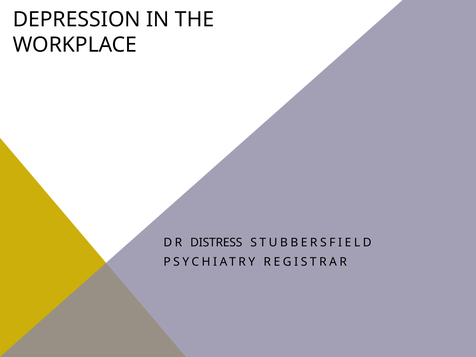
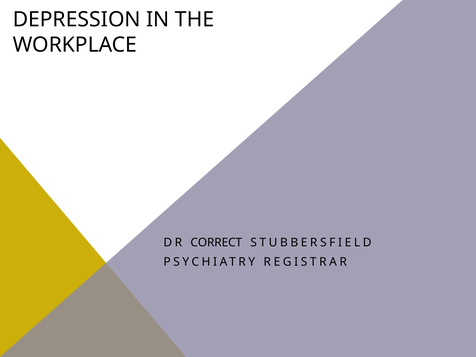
DISTRESS: DISTRESS -> CORRECT
